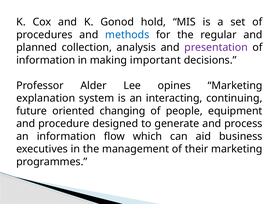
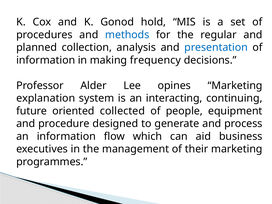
presentation colour: purple -> blue
important: important -> frequency
changing: changing -> collected
